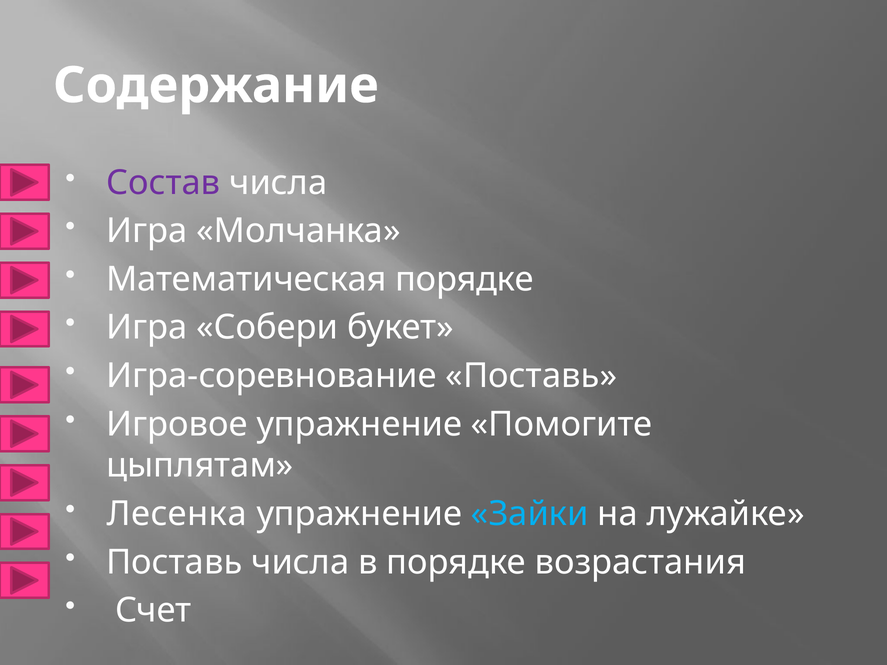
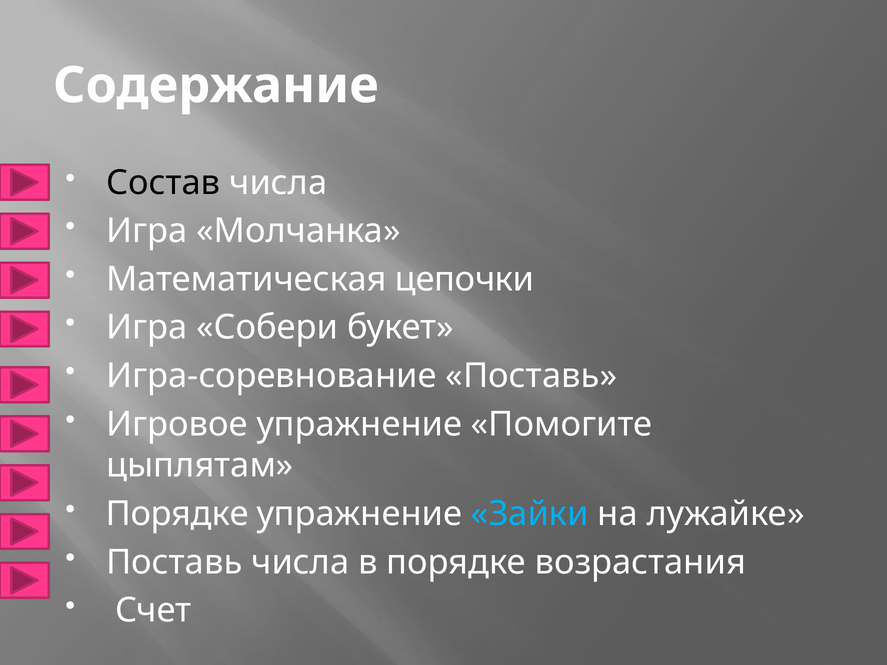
Состав colour: purple -> black
Математическая порядке: порядке -> цепочки
Лесенка at (177, 514): Лесенка -> Порядке
